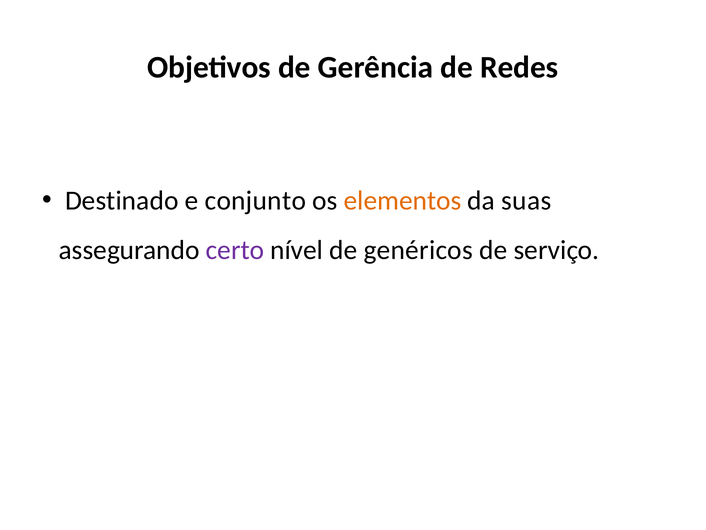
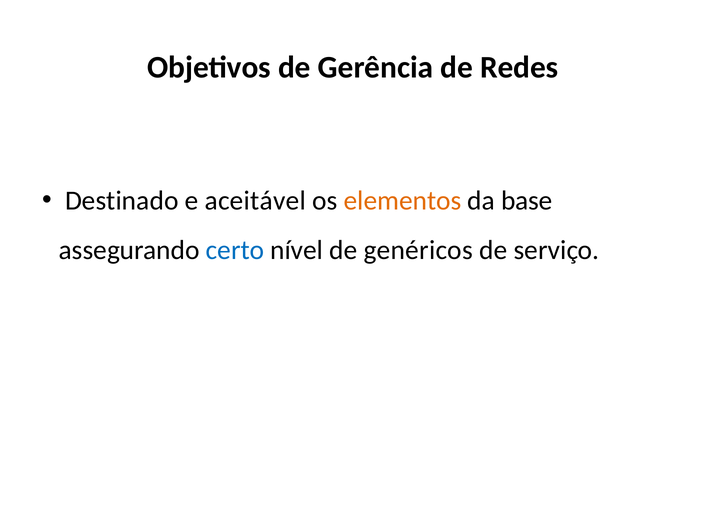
conjunto: conjunto -> aceitável
suas: suas -> base
certo colour: purple -> blue
